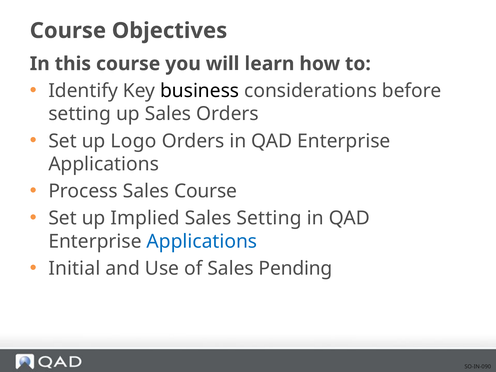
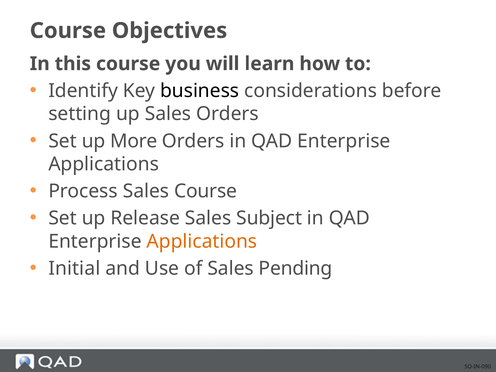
Logo: Logo -> More
Implied: Implied -> Release
Sales Setting: Setting -> Subject
Applications at (202, 241) colour: blue -> orange
